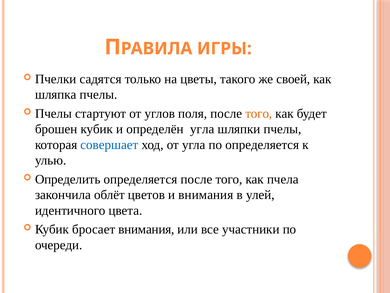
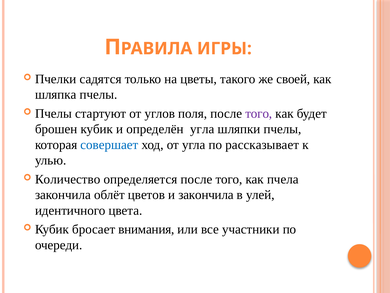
того at (259, 113) colour: orange -> purple
по определяется: определяется -> рассказывает
Определить: Определить -> Количество
и внимания: внимания -> закончила
